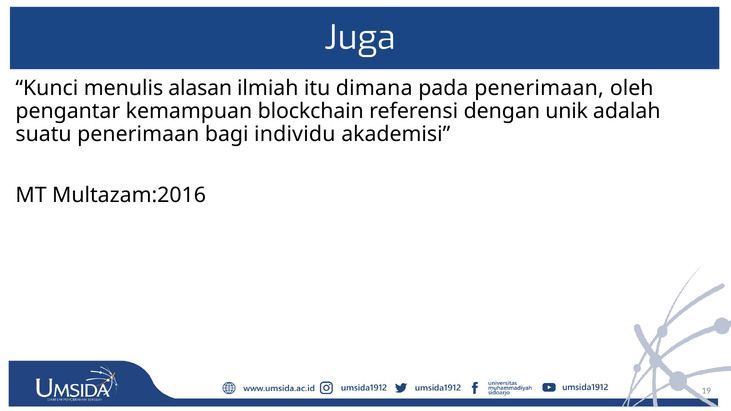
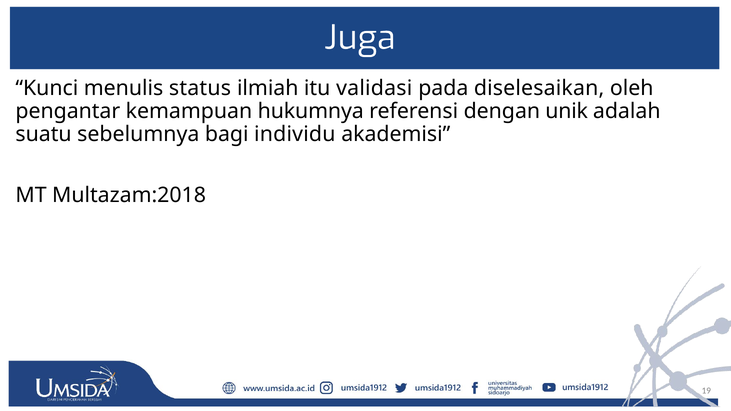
alasan: alasan -> status
dimana: dimana -> validasi
pada penerimaan: penerimaan -> diselesaikan
blockchain: blockchain -> hukumnya
suatu penerimaan: penerimaan -> sebelumnya
Multazam:2016: Multazam:2016 -> Multazam:2018
